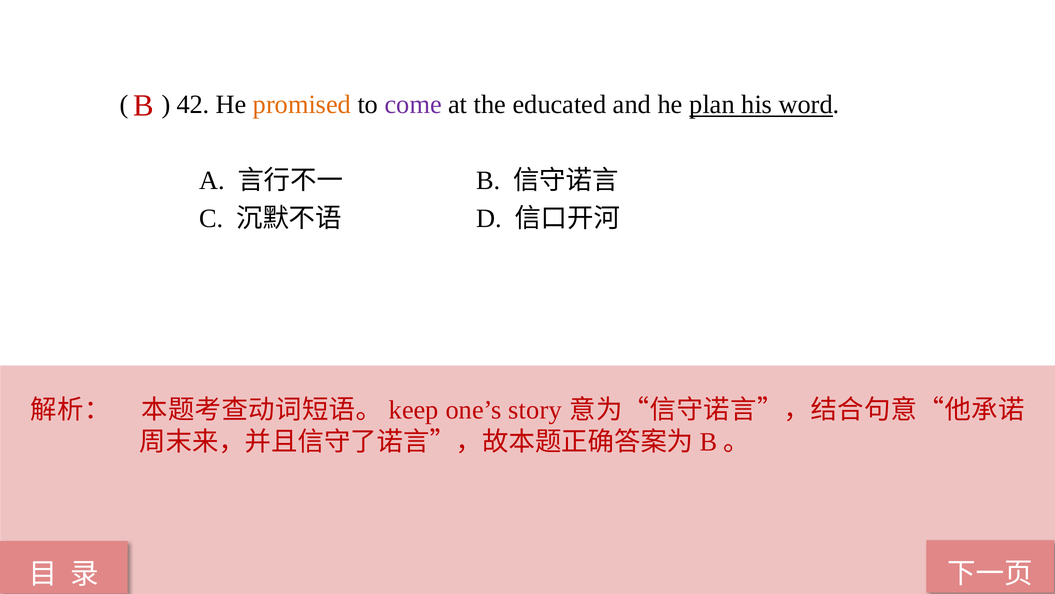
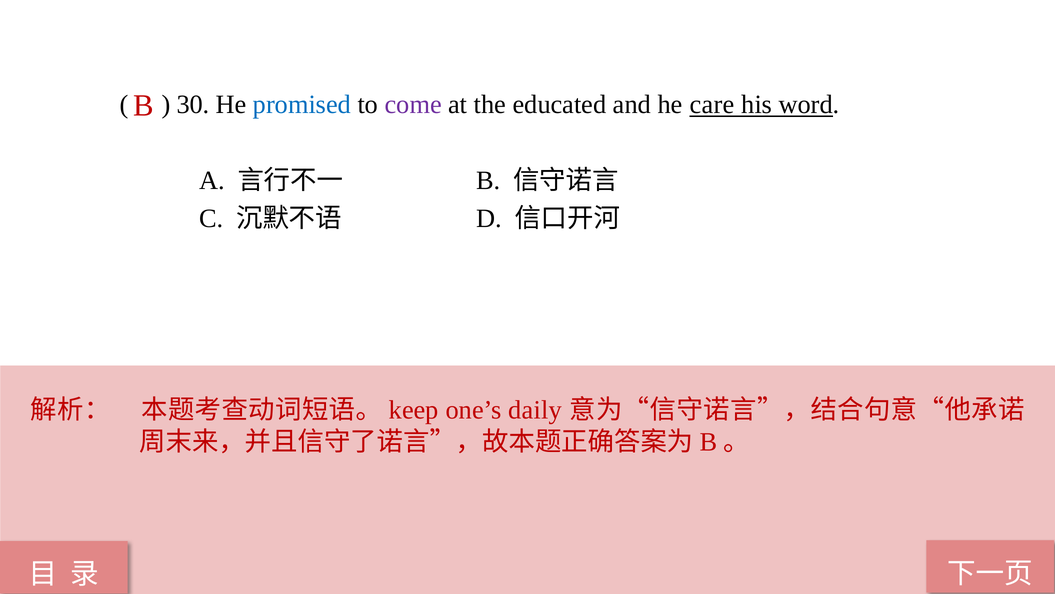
42: 42 -> 30
promised colour: orange -> blue
plan: plan -> care
story: story -> daily
